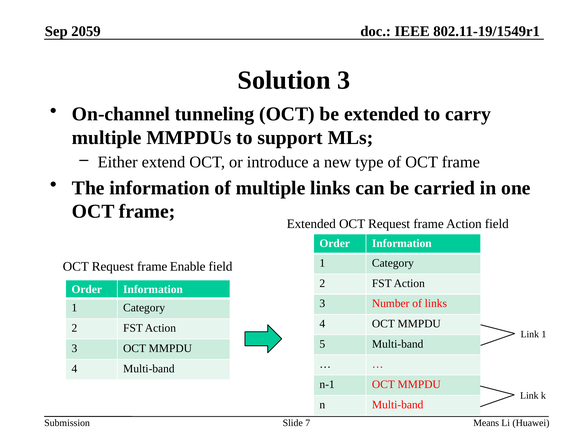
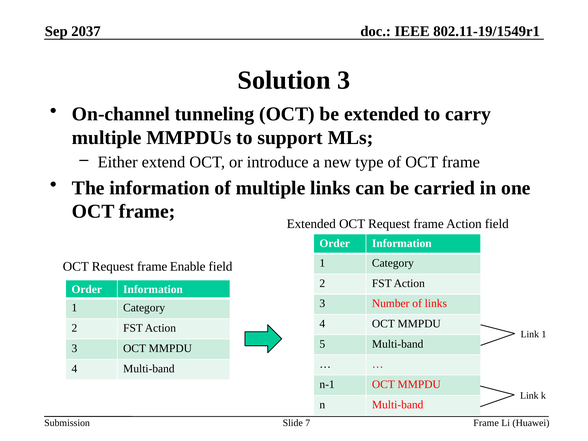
2059: 2059 -> 2037
Means at (486, 423): Means -> Frame
